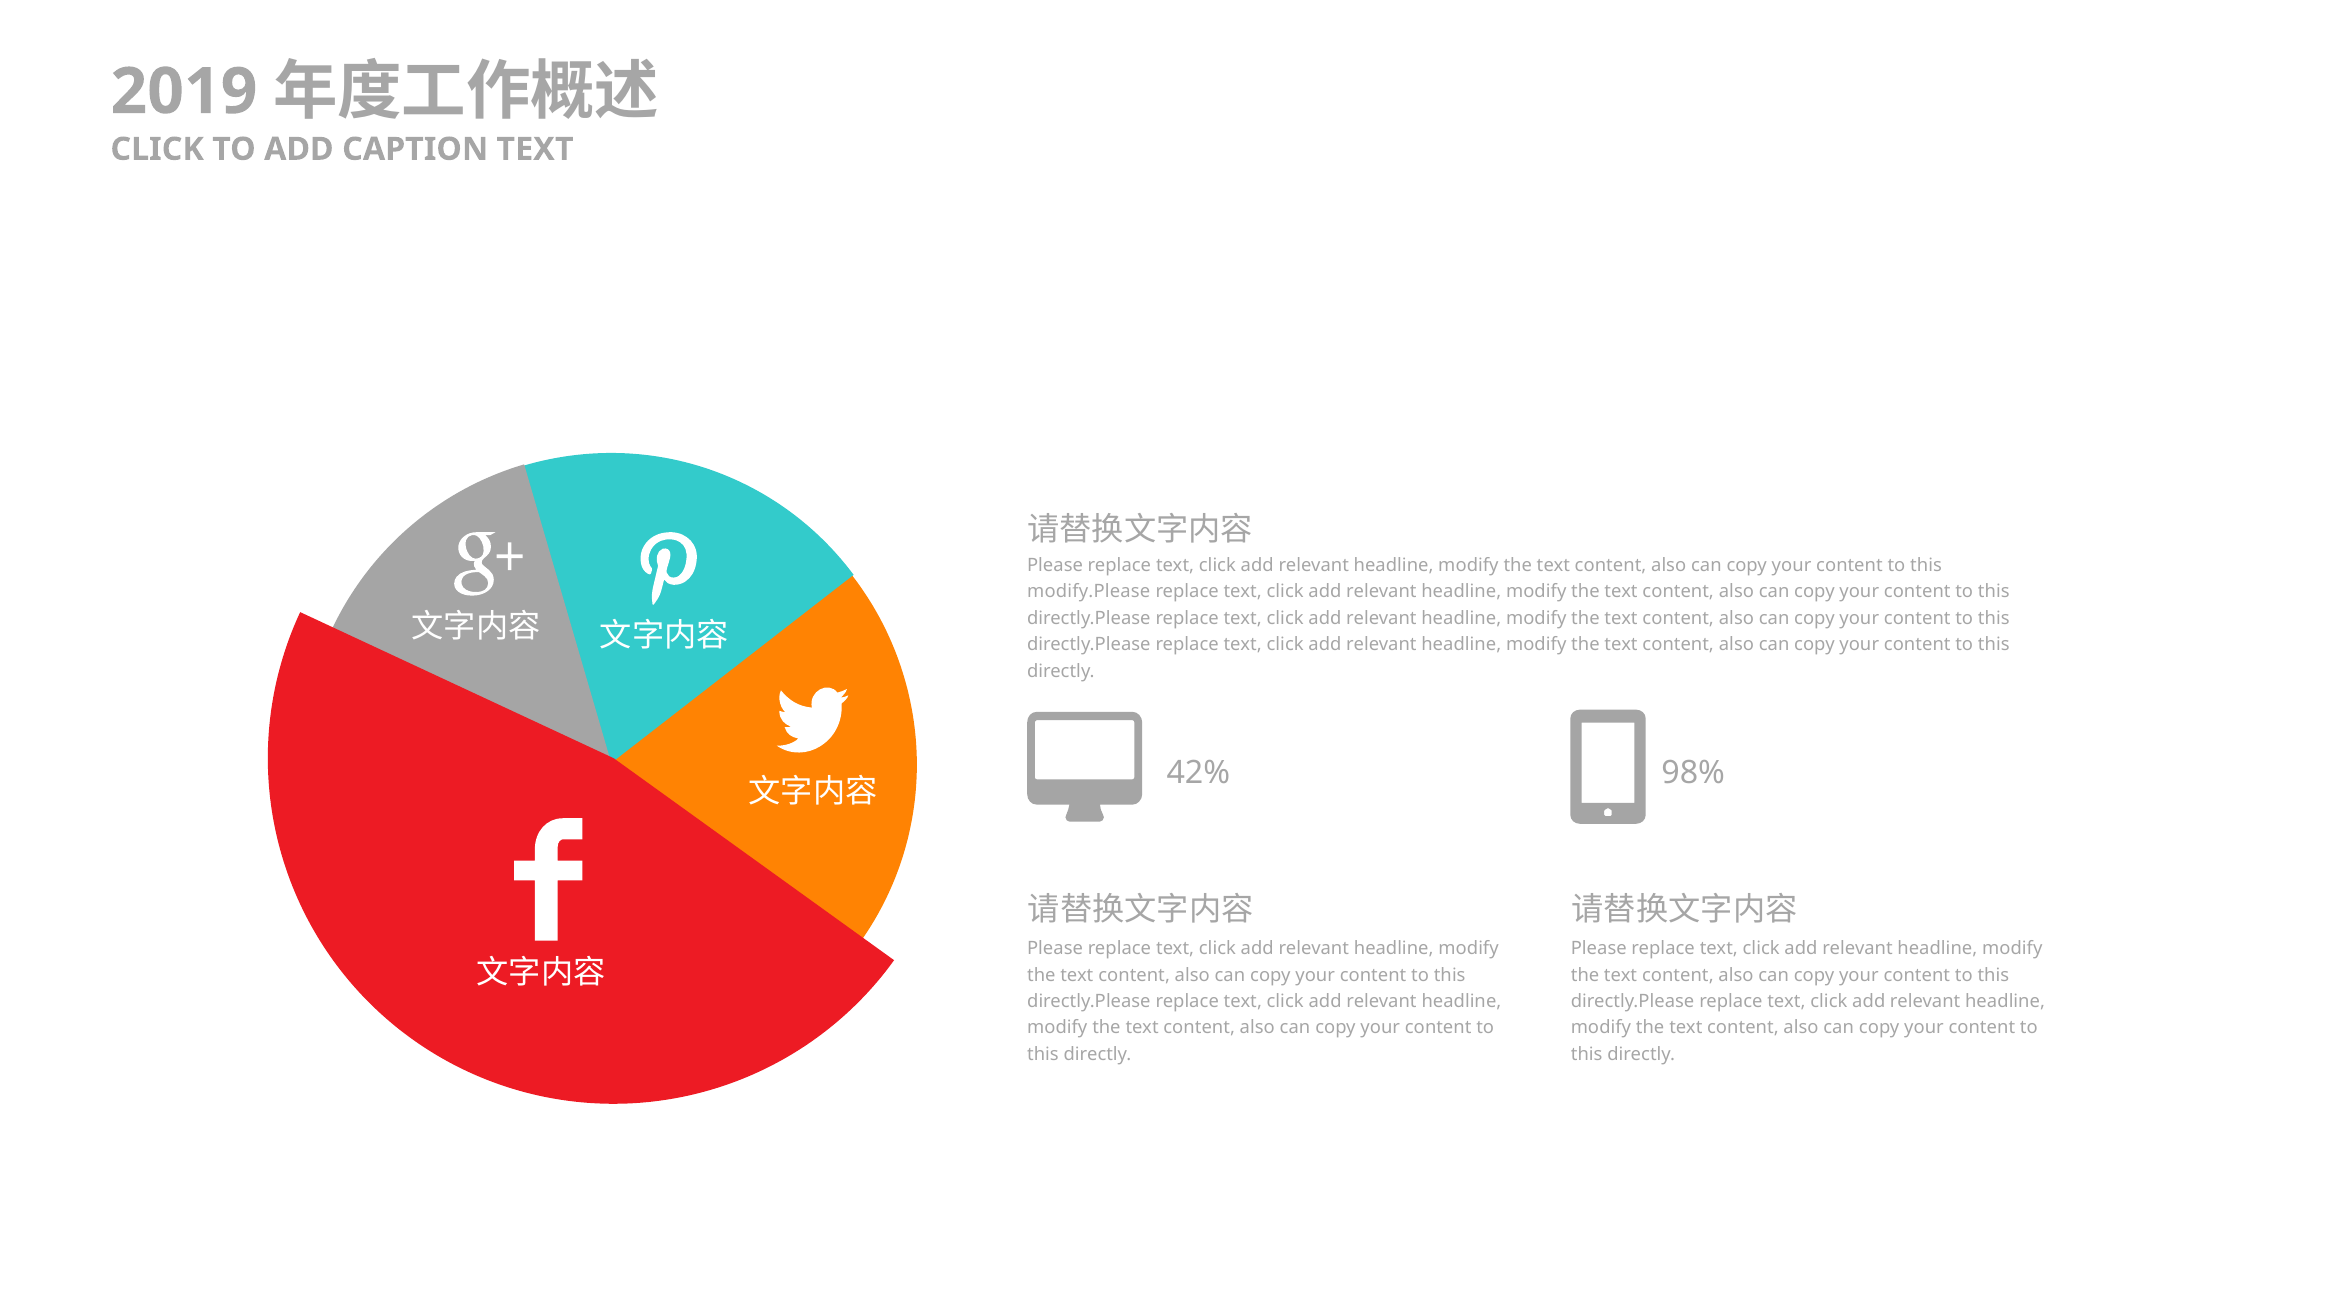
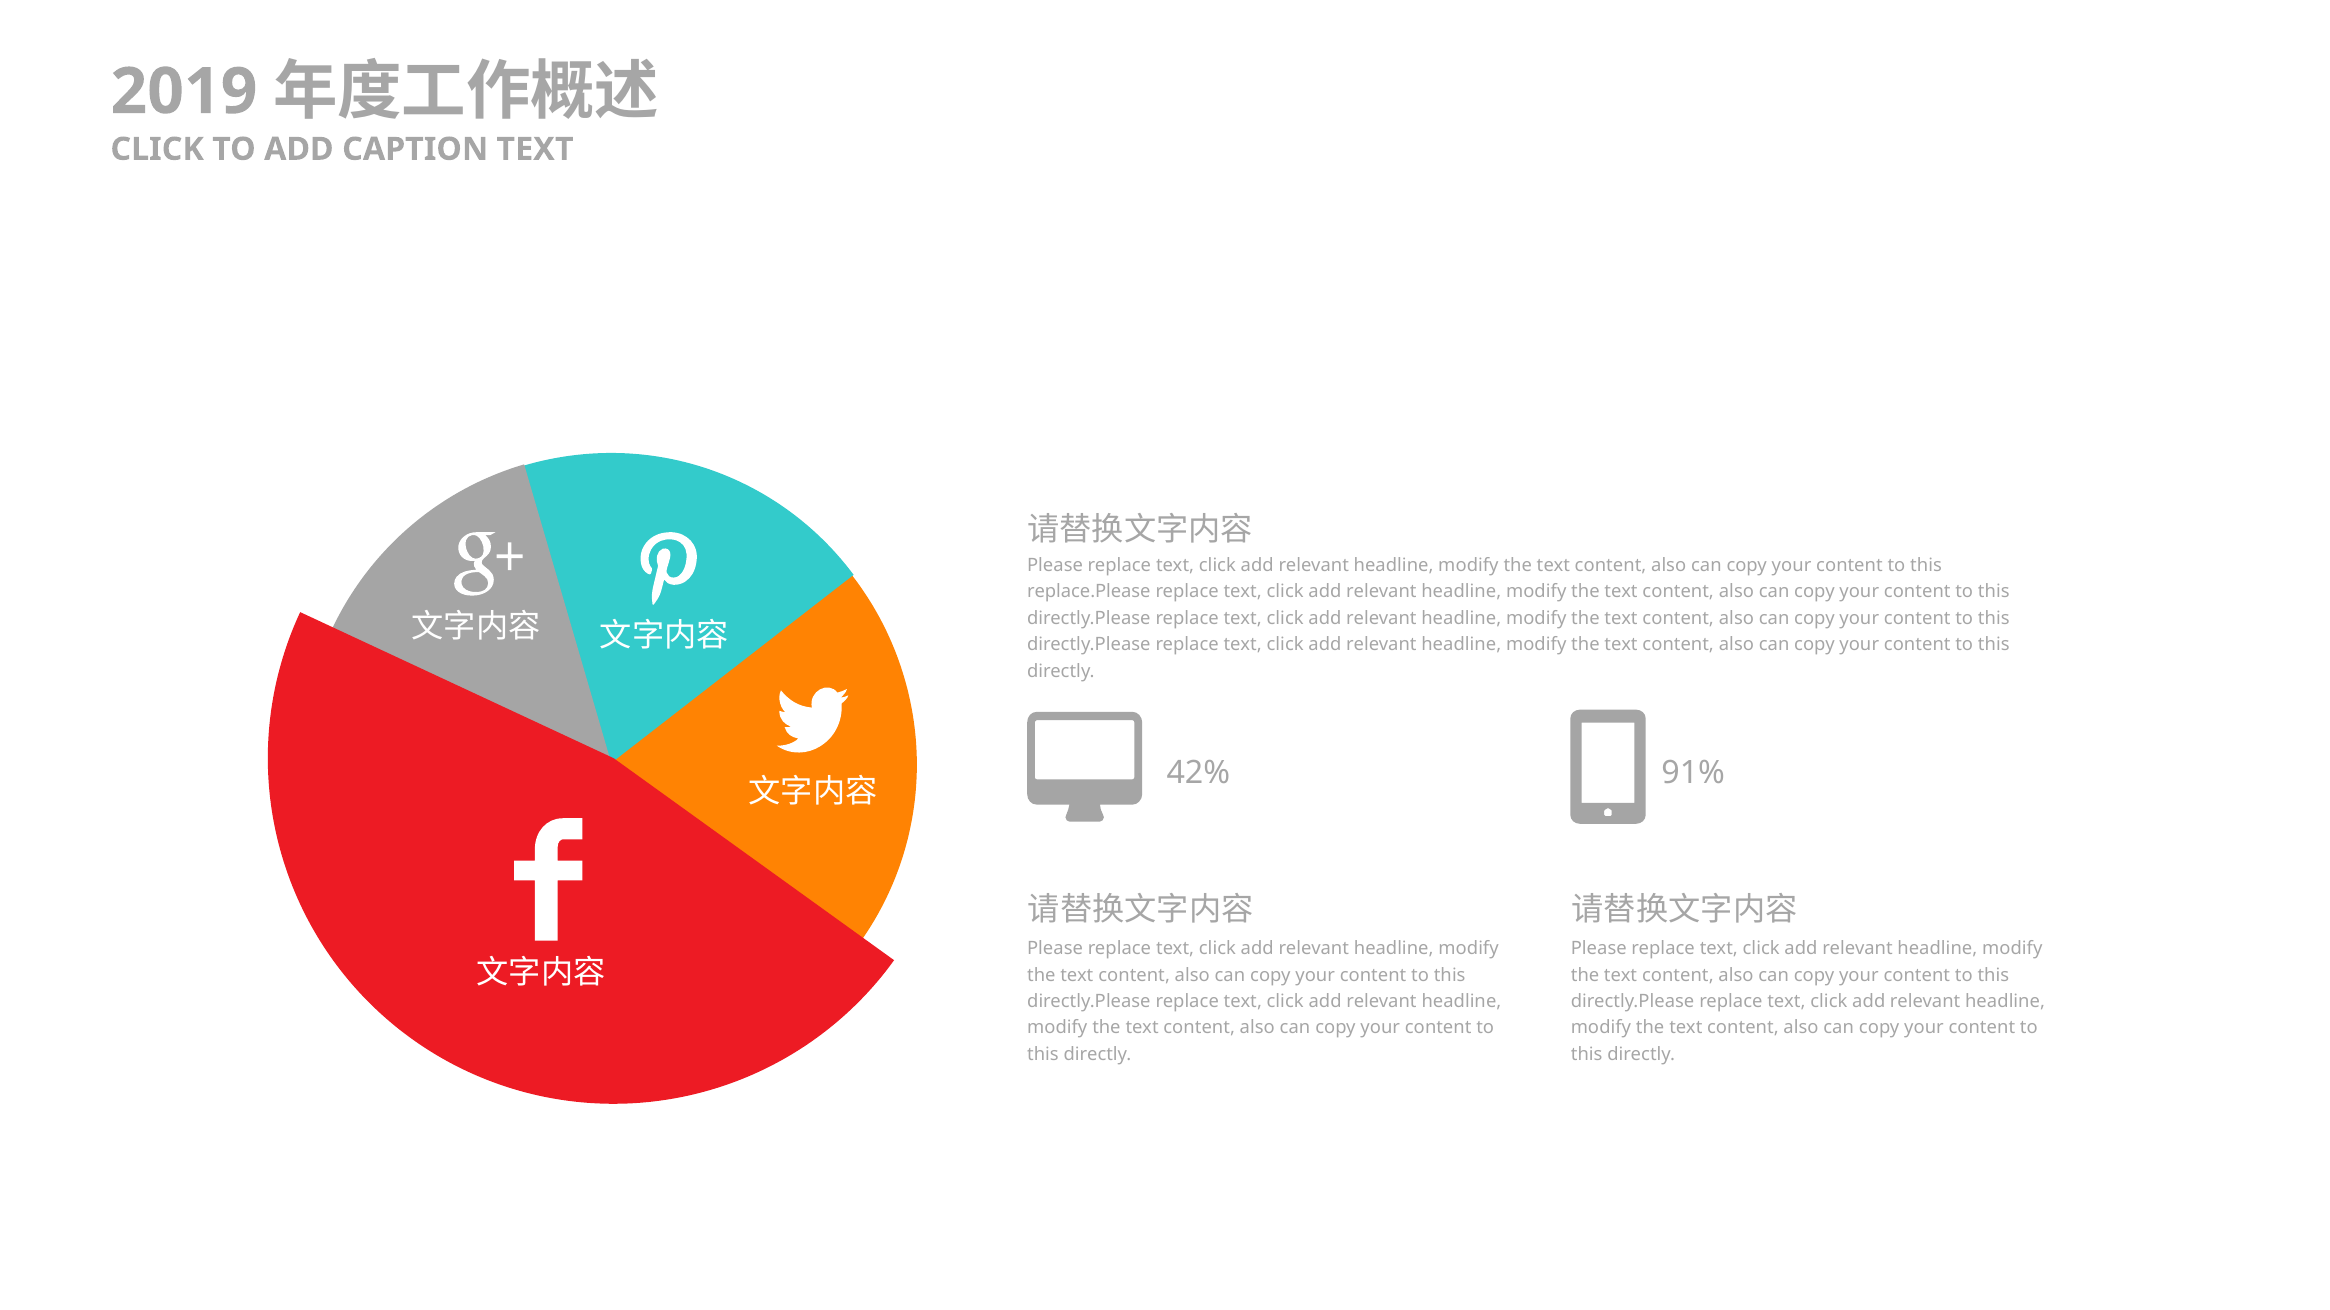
modify.Please: modify.Please -> replace.Please
98%: 98% -> 91%
